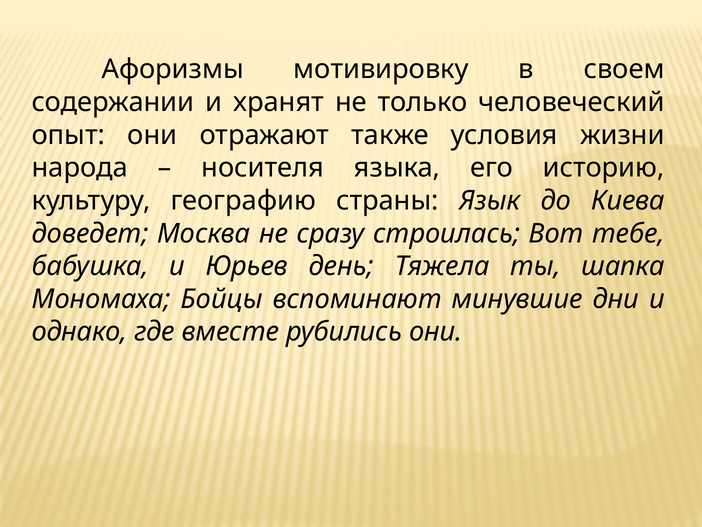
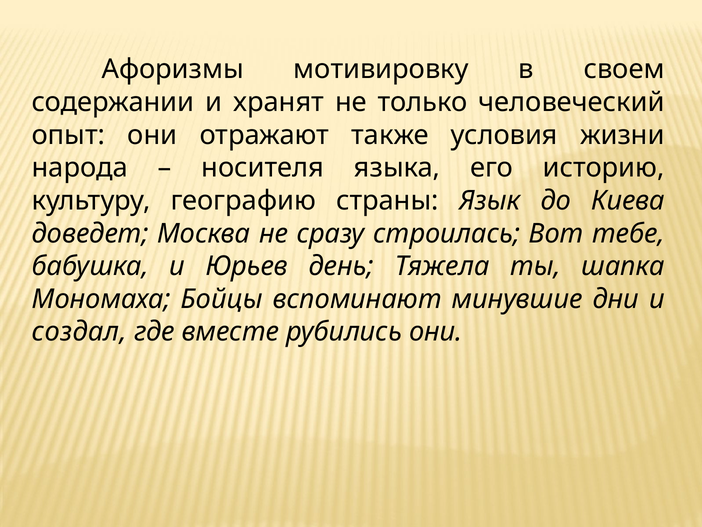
однако: однако -> создал
